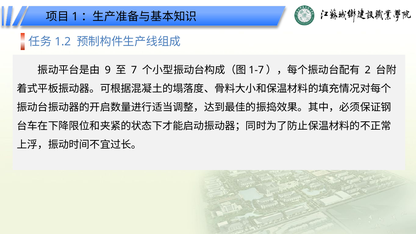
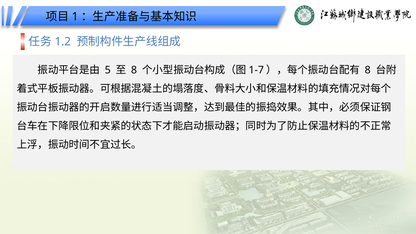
9: 9 -> 5
7 at (134, 70): 7 -> 8
2 at (368, 70): 2 -> 8
